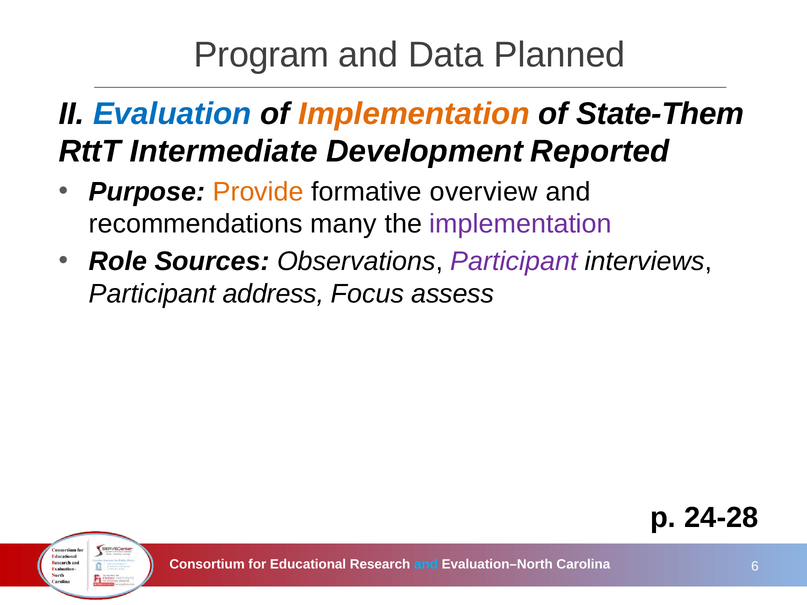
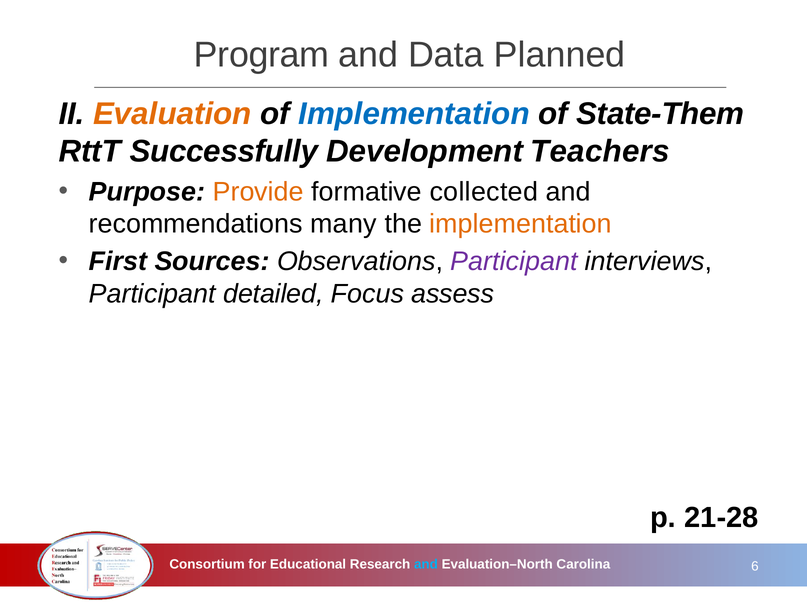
Evaluation colour: blue -> orange
Implementation at (414, 114) colour: orange -> blue
Intermediate: Intermediate -> Successfully
Reported: Reported -> Teachers
overview: overview -> collected
implementation at (521, 224) colour: purple -> orange
Role: Role -> First
address: address -> detailed
24-28: 24-28 -> 21-28
